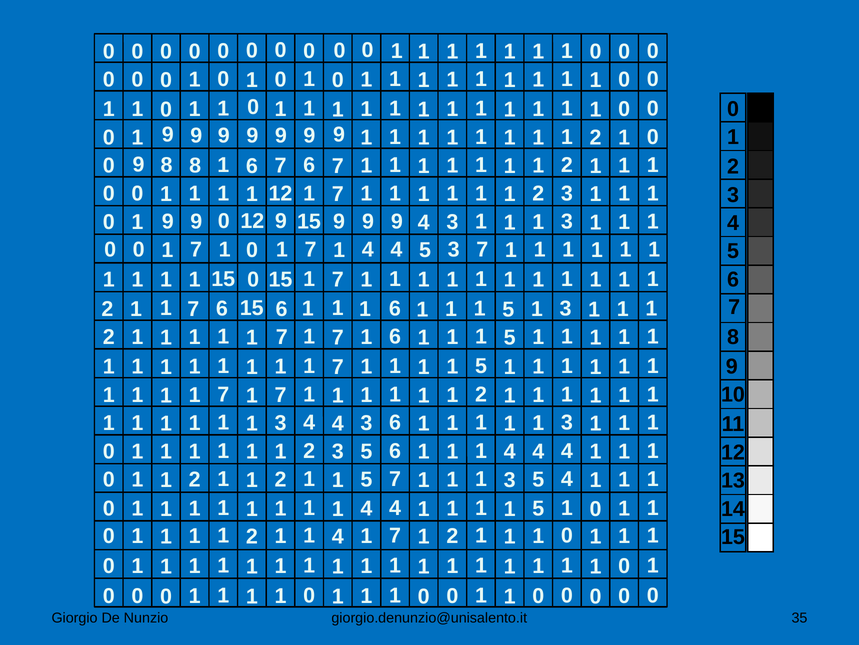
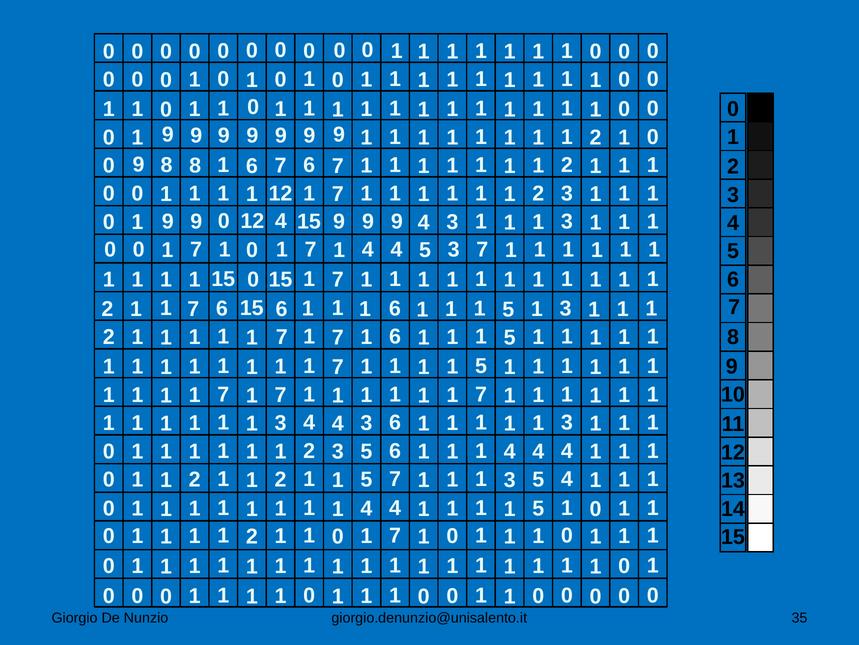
12 9: 9 -> 4
2 at (481, 394): 2 -> 7
2 1 1 4: 4 -> 0
2 at (452, 535): 2 -> 0
